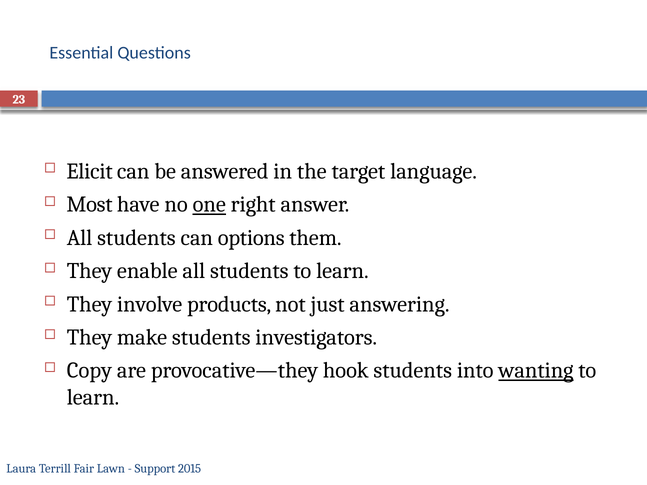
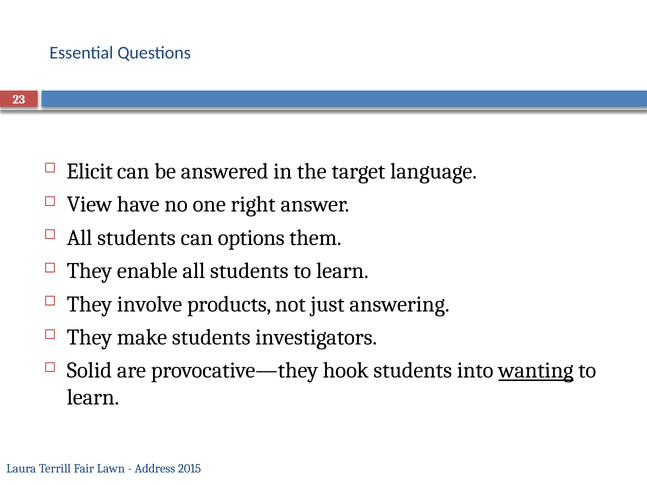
Most: Most -> View
one underline: present -> none
Copy: Copy -> Solid
Support: Support -> Address
